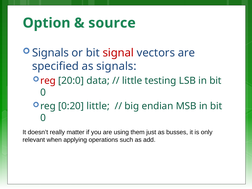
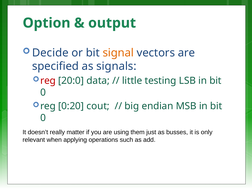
source: source -> output
Signals at (50, 53): Signals -> Decide
signal colour: red -> orange
0:20 little: little -> cout
